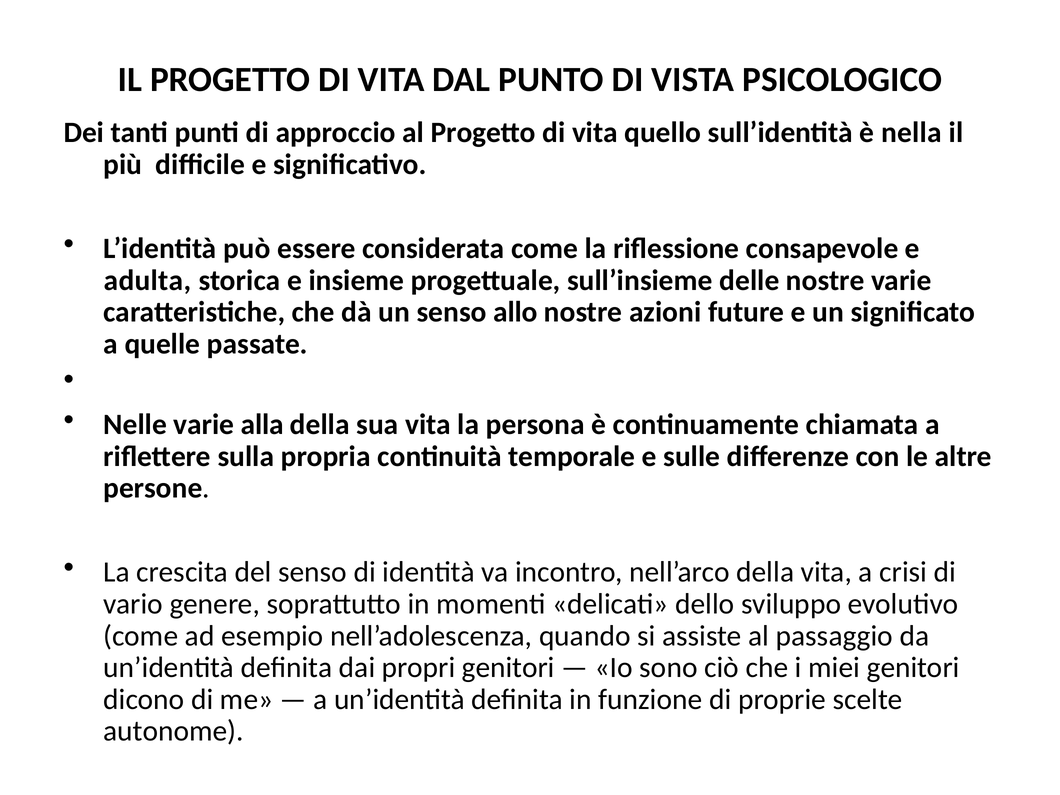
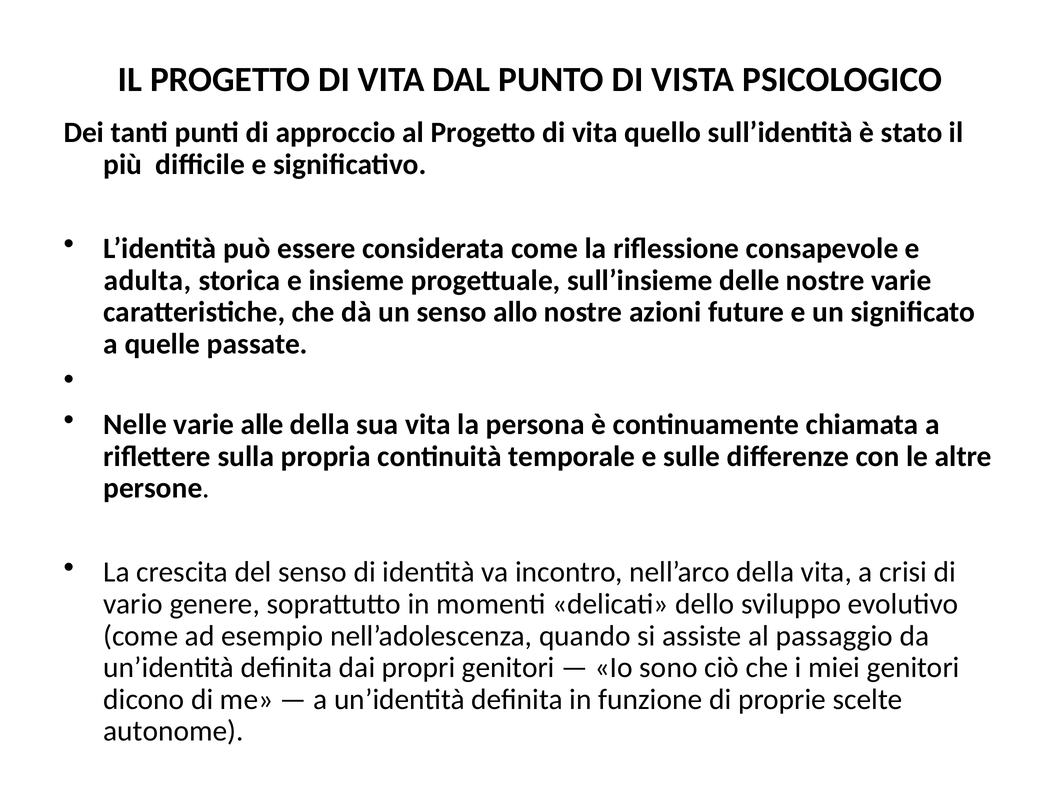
nella: nella -> stato
alla: alla -> alle
